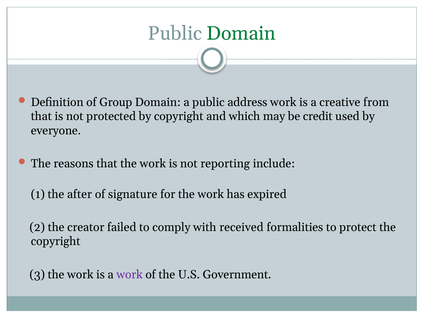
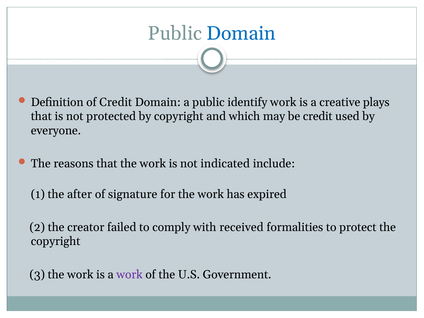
Domain at (241, 33) colour: green -> blue
of Group: Group -> Credit
address: address -> identify
from: from -> plays
reporting: reporting -> indicated
